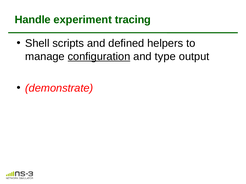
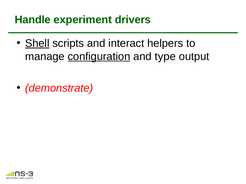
tracing: tracing -> drivers
Shell underline: none -> present
defined: defined -> interact
